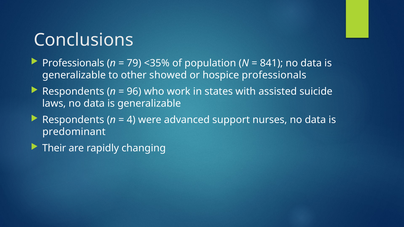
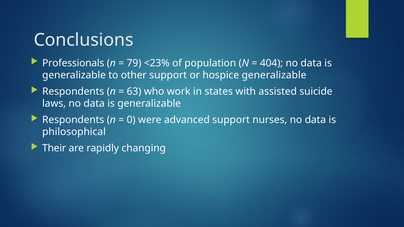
<35%: <35% -> <23%
841: 841 -> 404
other showed: showed -> support
hospice professionals: professionals -> generalizable
96: 96 -> 63
4: 4 -> 0
predominant: predominant -> philosophical
